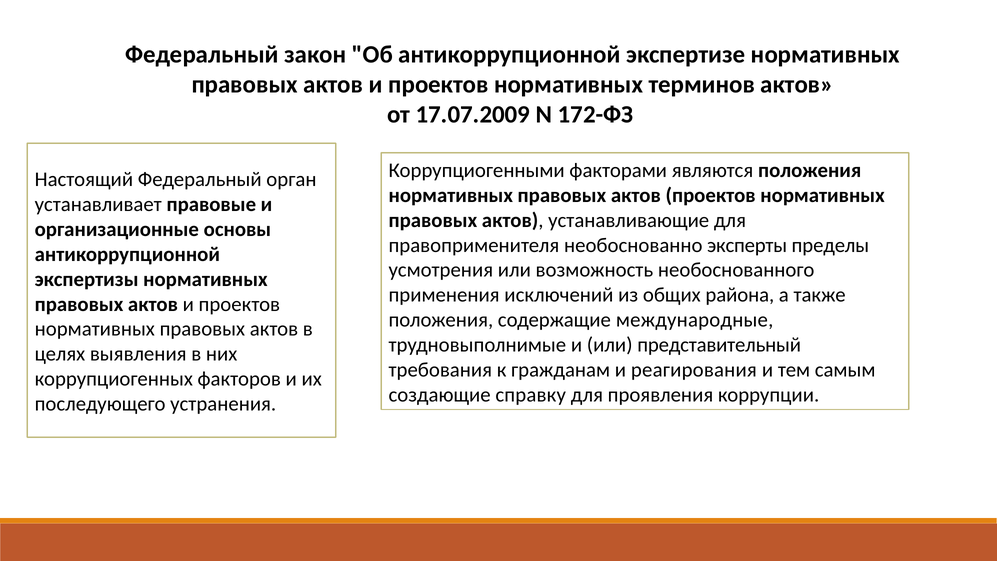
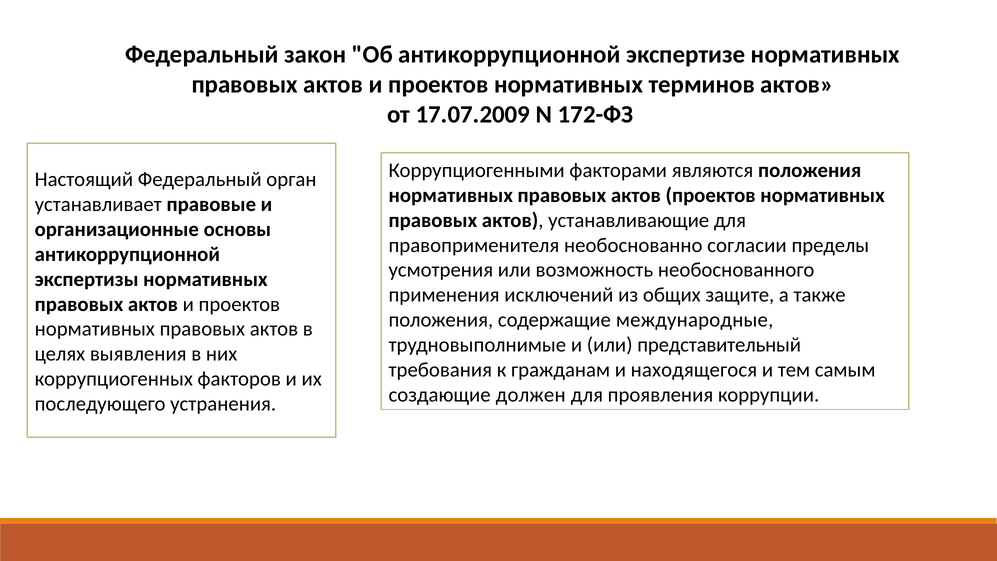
эксперты: эксперты -> согласии
района: района -> защите
реагирования: реагирования -> находящегося
справку: справку -> должен
